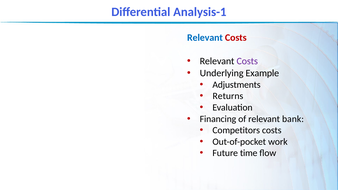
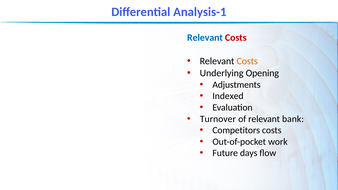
Costs at (247, 61) colour: purple -> orange
Example: Example -> Opening
Returns: Returns -> Indexed
Financing: Financing -> Turnover
time: time -> days
